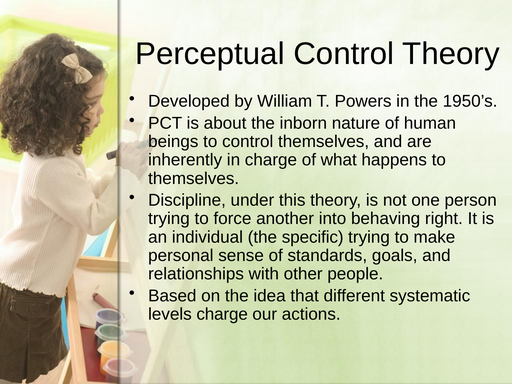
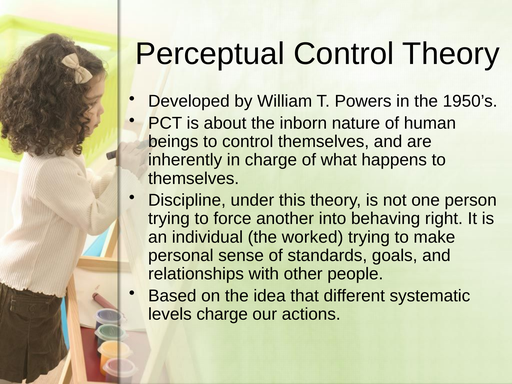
specific: specific -> worked
